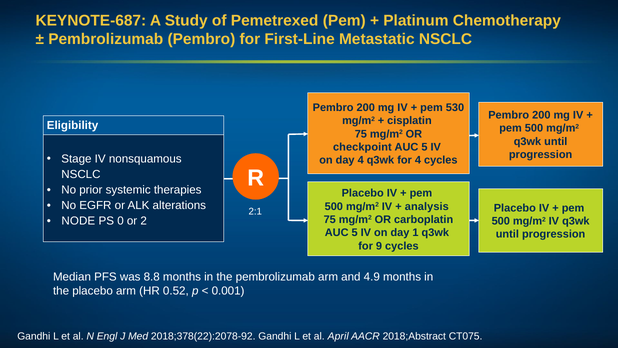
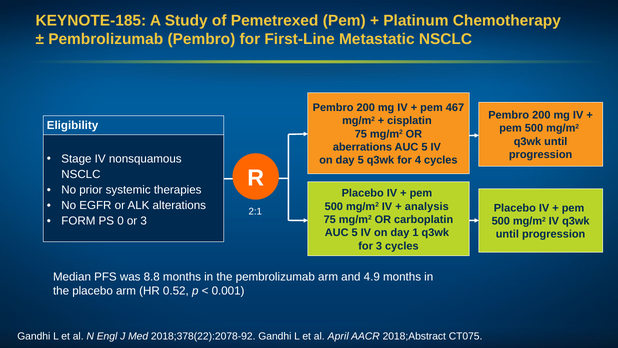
KEYNOTE-687: KEYNOTE-687 -> KEYNOTE-185
530: 530 -> 467
checkpoint: checkpoint -> aberrations
day 4: 4 -> 5
NODE: NODE -> FORM
or 2: 2 -> 3
for 9: 9 -> 3
